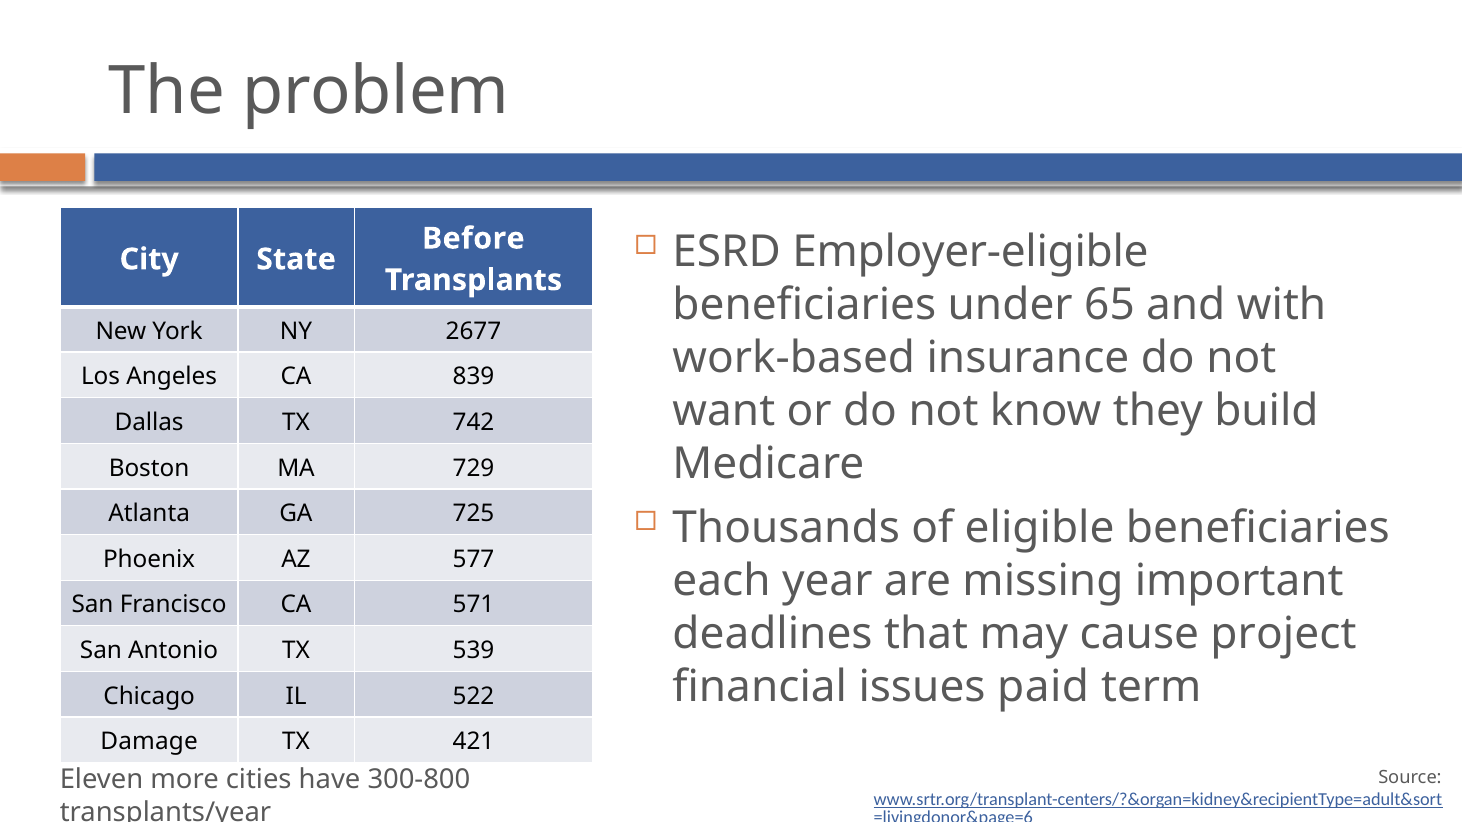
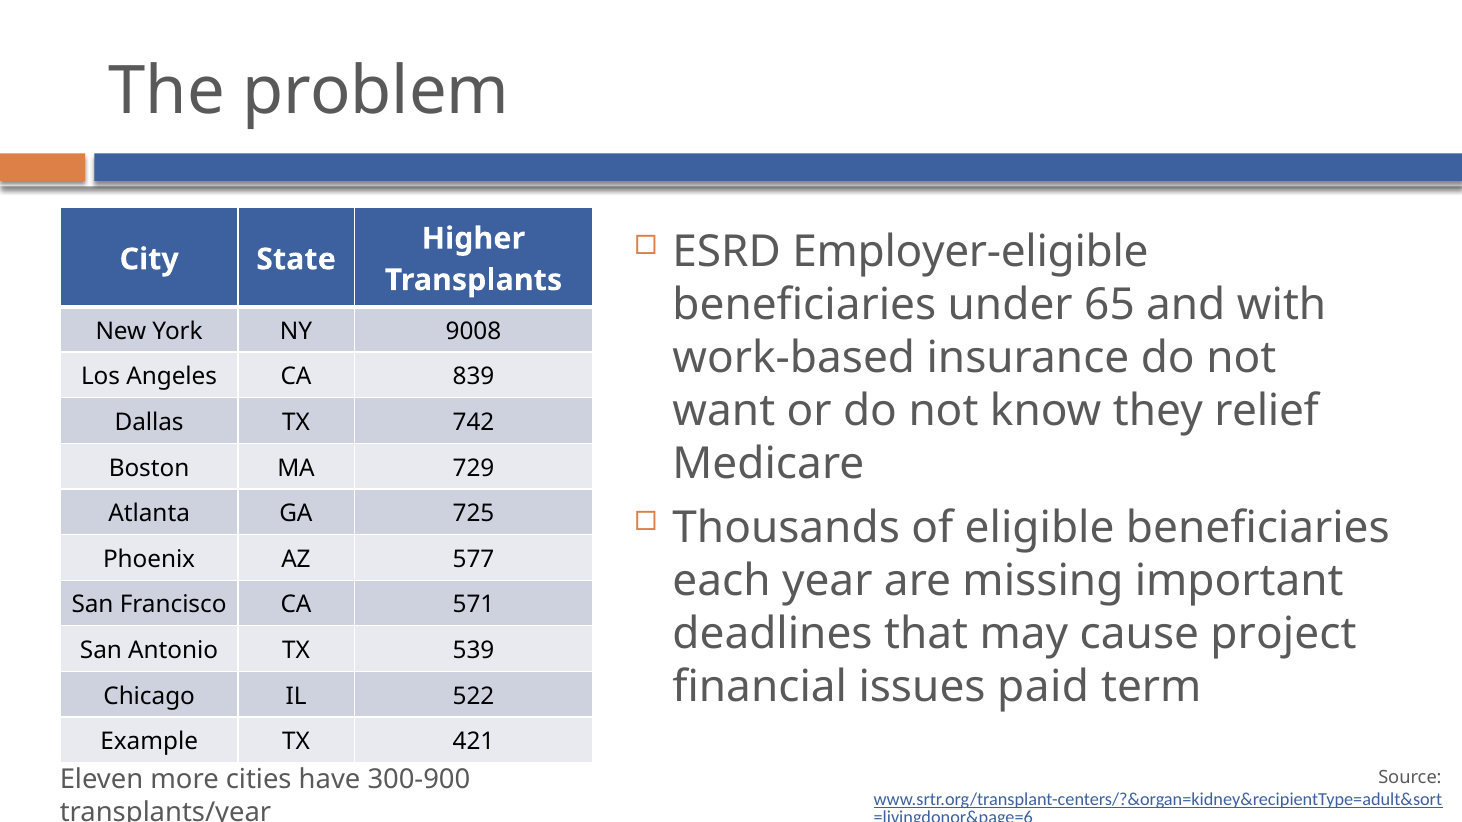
Before: Before -> Higher
2677: 2677 -> 9008
build: build -> relief
Damage: Damage -> Example
300-800: 300-800 -> 300-900
